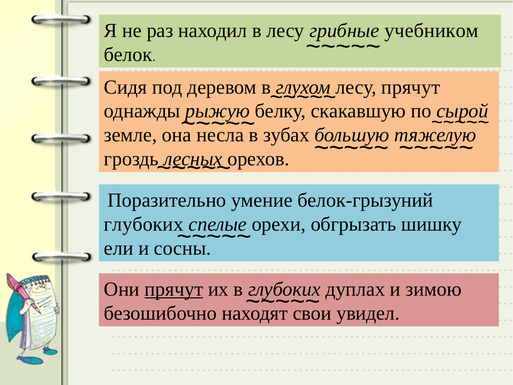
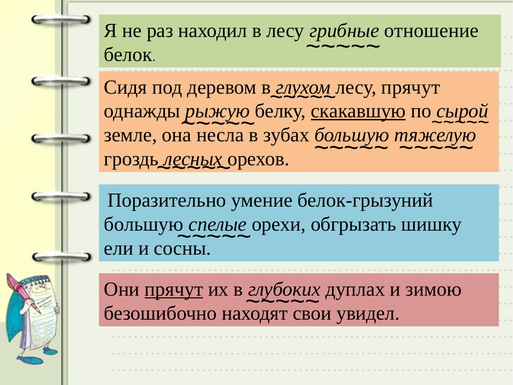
учебником: учебником -> отношение
скакавшую underline: none -> present
глубоких at (144, 224): глубоких -> большую
